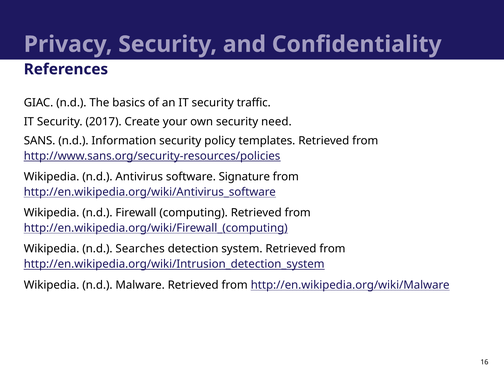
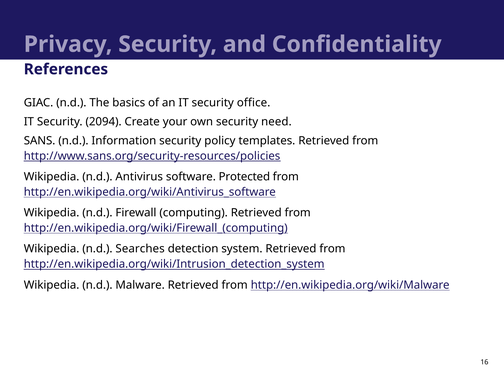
traffic: traffic -> office
2017: 2017 -> 2094
Signature: Signature -> Protected
